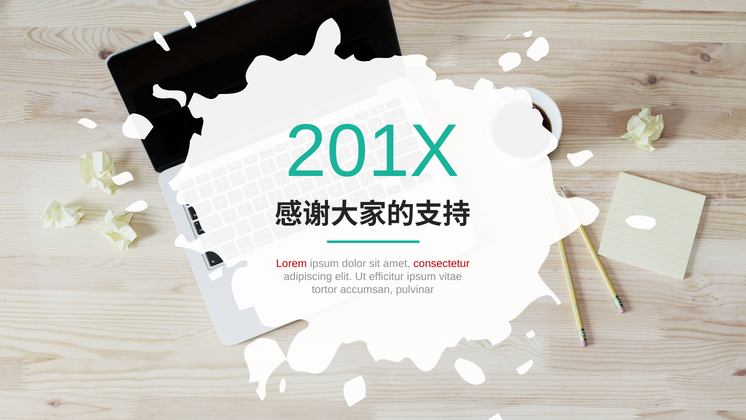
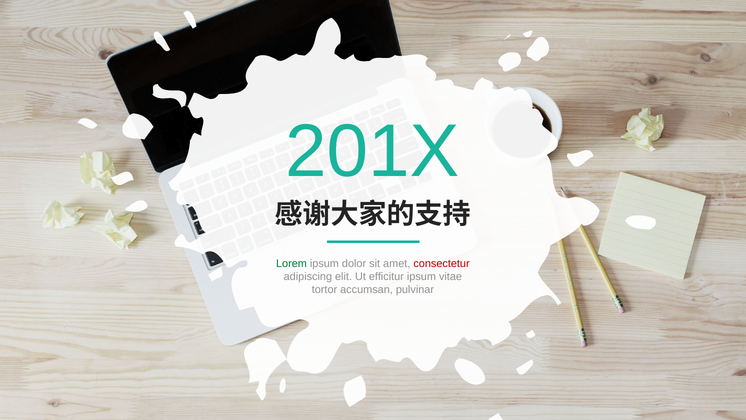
Lorem colour: red -> green
